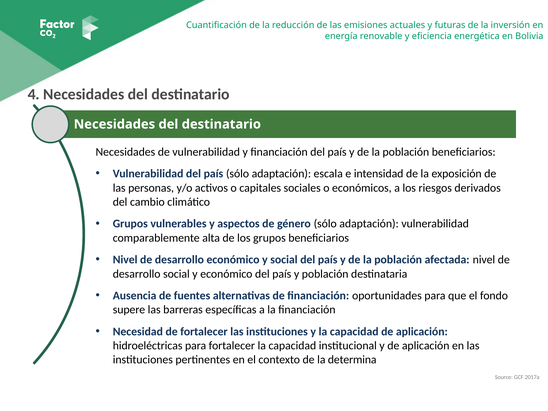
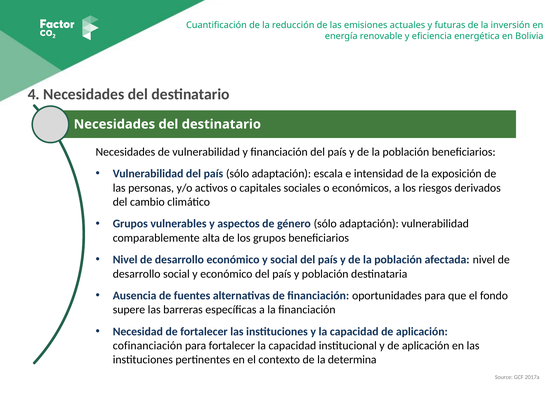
hidroeléctricas: hidroeléctricas -> cofinanciación
